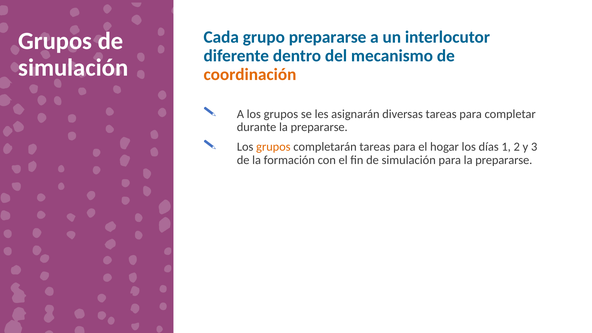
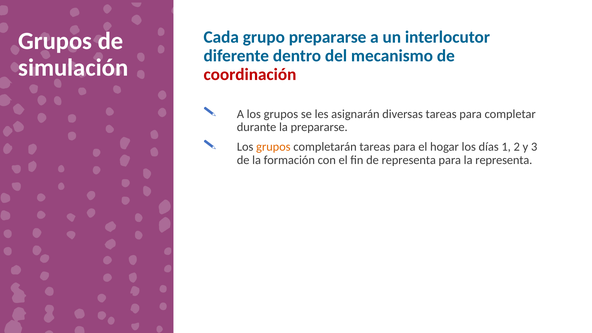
coordinación colour: orange -> red
fin de simulación: simulación -> representa
para la prepararse: prepararse -> representa
